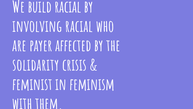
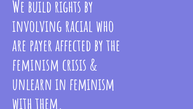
build racial: racial -> rights
solidarity at (36, 65): solidarity -> feminism
feminist: feminist -> unlearn
